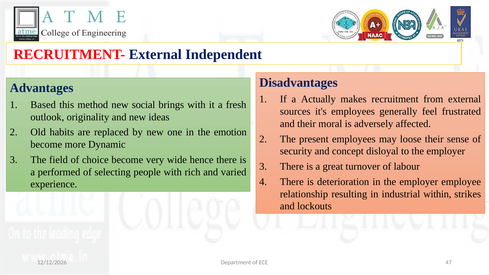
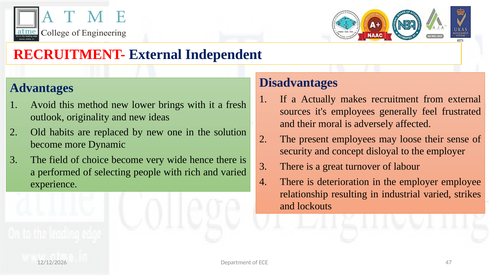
Based: Based -> Avoid
social: social -> lower
emotion: emotion -> solution
industrial within: within -> varied
